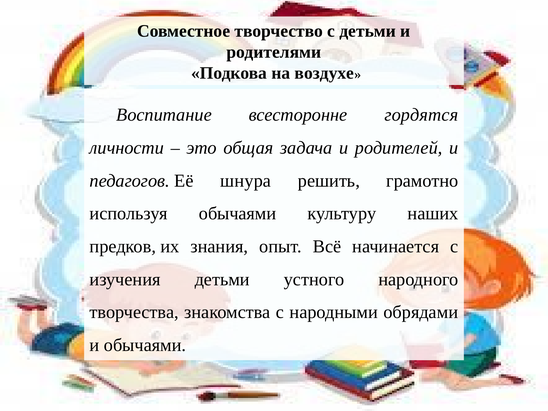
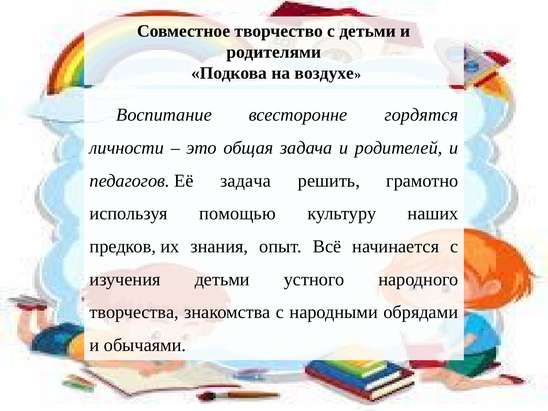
Её шнура: шнура -> задача
используя обычаями: обычаями -> помощью
